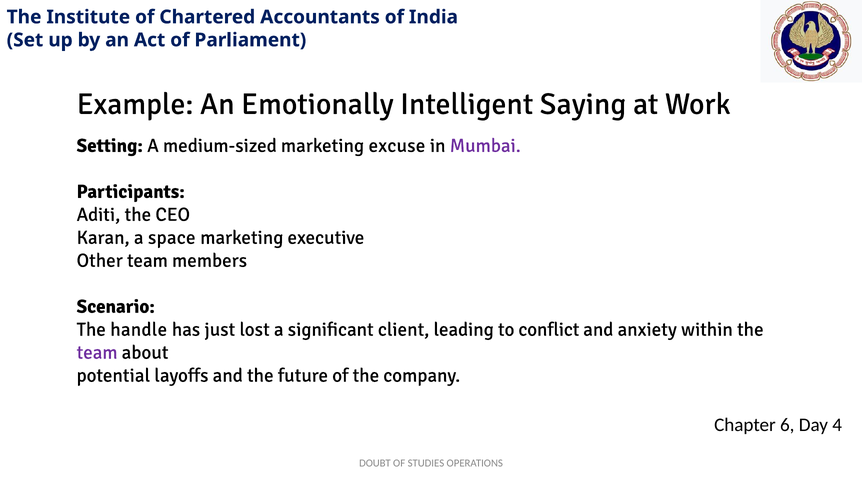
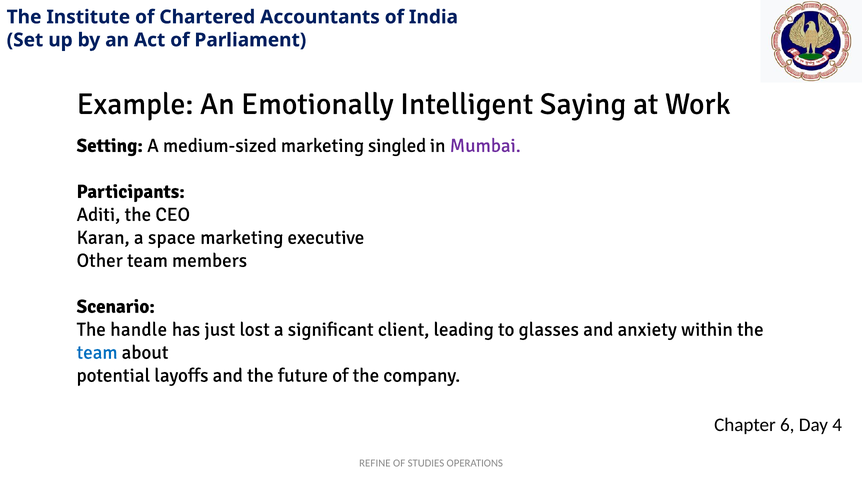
excuse: excuse -> singled
conflict: conflict -> glasses
team at (97, 352) colour: purple -> blue
DOUBT: DOUBT -> REFINE
